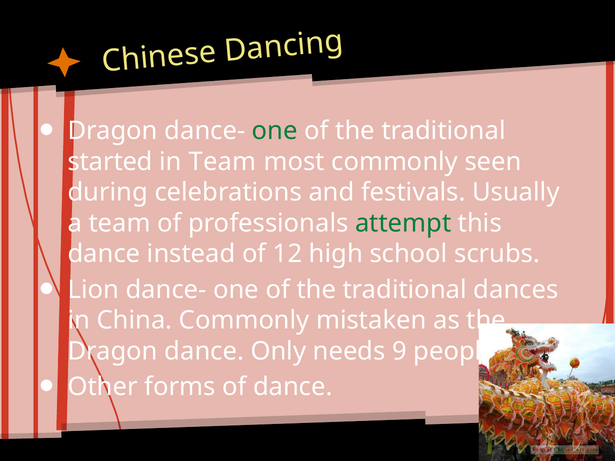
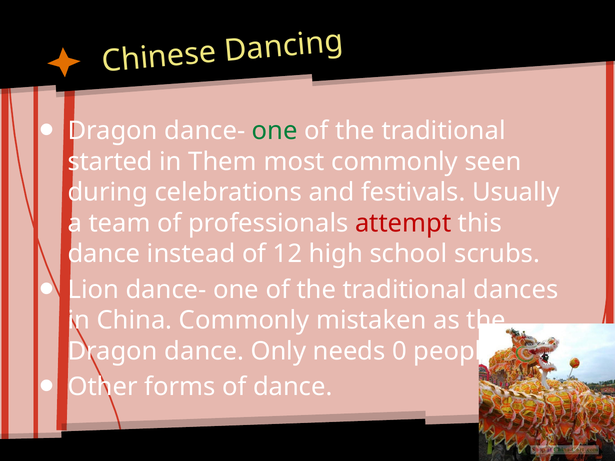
in Team: Team -> Them
attempt colour: green -> red
9: 9 -> 0
